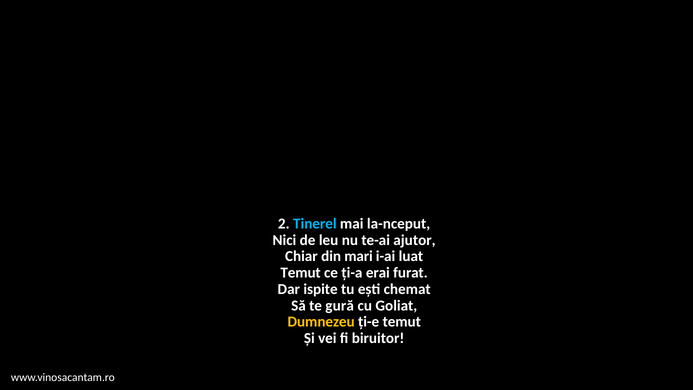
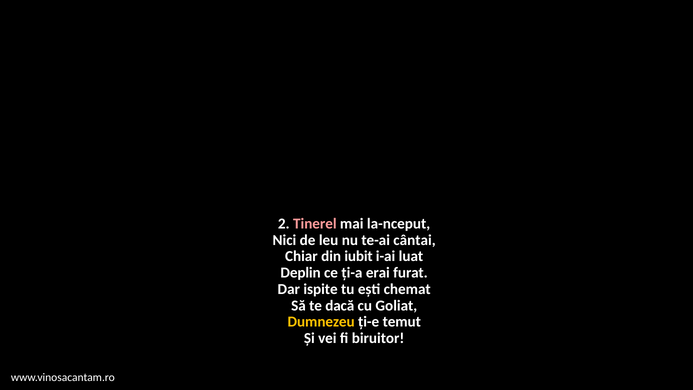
Tinerel colour: light blue -> pink
ajutor: ajutor -> cântai
mari: mari -> iubit
Temut at (301, 273): Temut -> Deplin
gură: gură -> dacă
